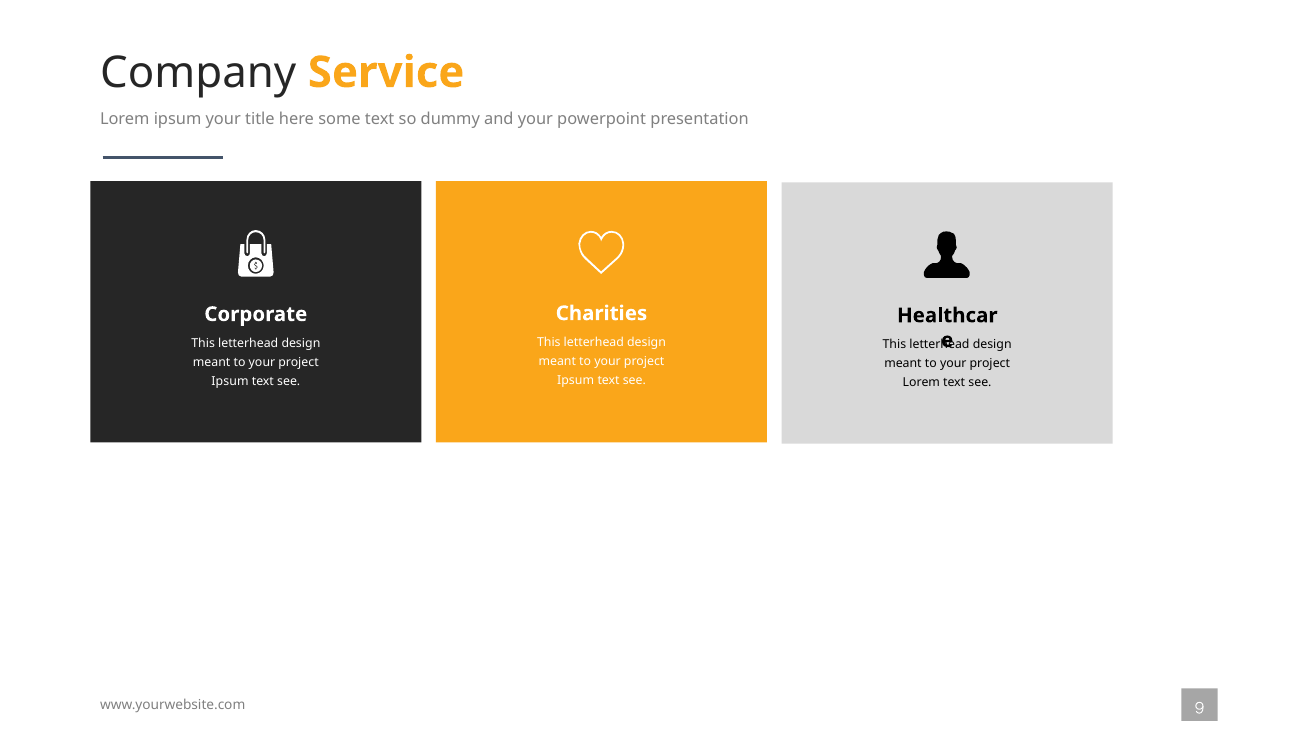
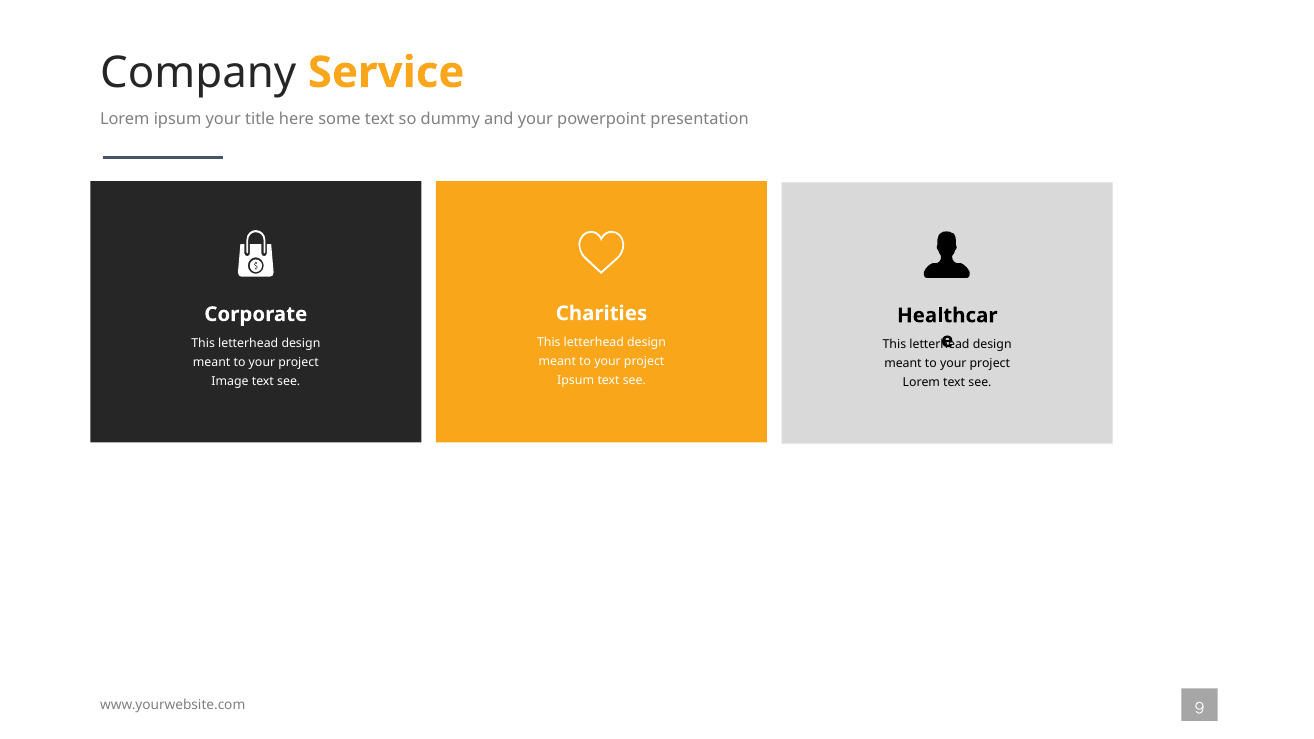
Ipsum at (230, 381): Ipsum -> Image
